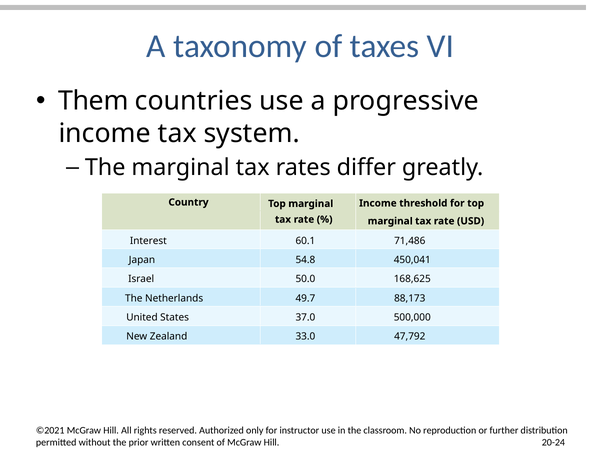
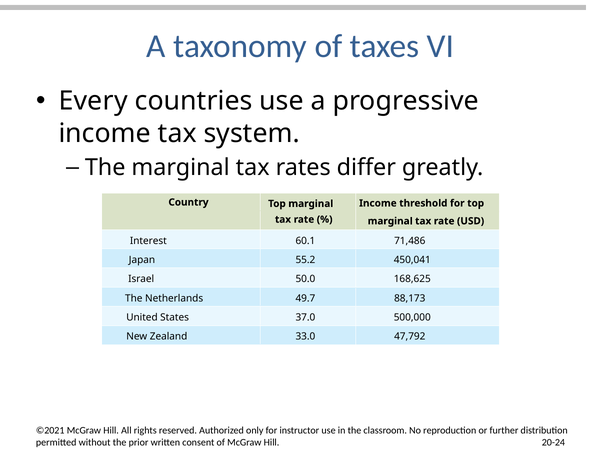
Them: Them -> Every
54.8: 54.8 -> 55.2
